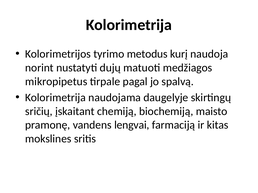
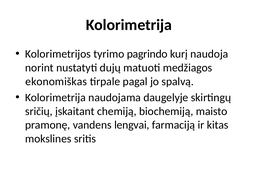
metodus: metodus -> pagrindo
mikropipetus: mikropipetus -> ekonomiškas
